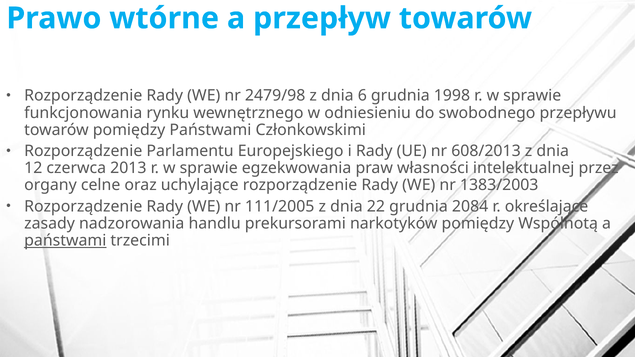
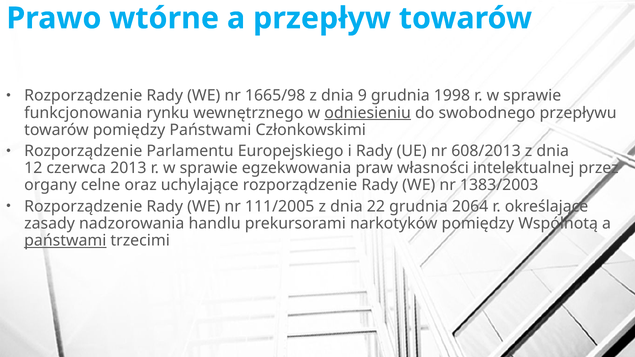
2479/98: 2479/98 -> 1665/98
6: 6 -> 9
odniesieniu underline: none -> present
2084: 2084 -> 2064
